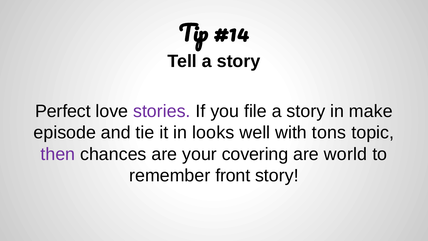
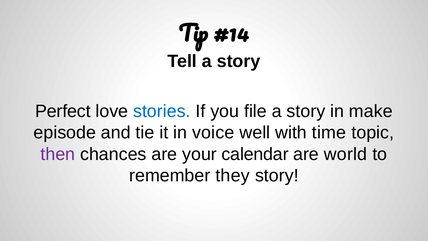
stories colour: purple -> blue
looks: looks -> voice
tons: tons -> time
covering: covering -> calendar
front: front -> they
